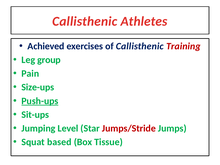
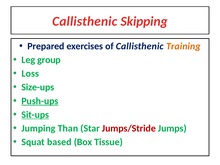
Athletes: Athletes -> Skipping
Achieved: Achieved -> Prepared
Training colour: red -> orange
Pain: Pain -> Loss
Sit-ups underline: none -> present
Level: Level -> Than
